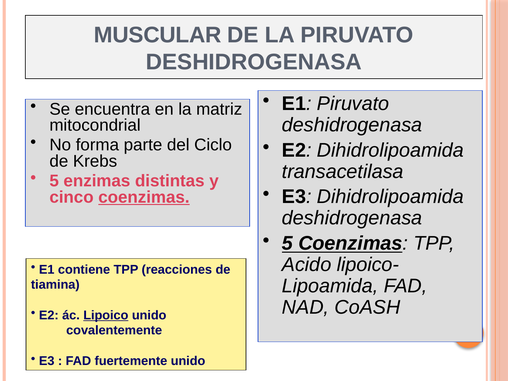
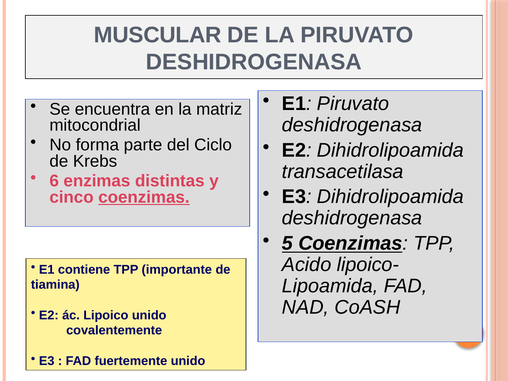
5 at (54, 181): 5 -> 6
reacciones: reacciones -> importante
Lipoico underline: present -> none
